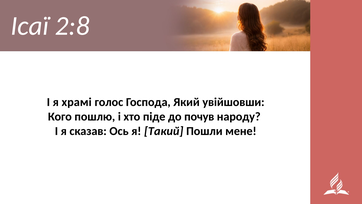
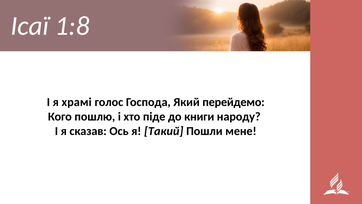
2:8: 2:8 -> 1:8
увійшовши: увійшовши -> перейдемо
почув: почув -> книги
